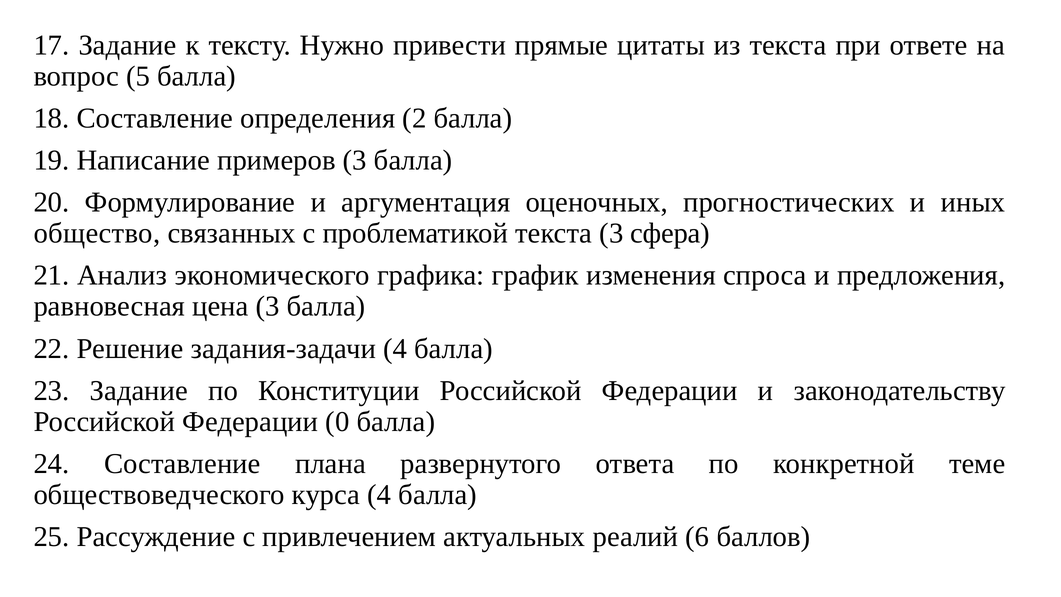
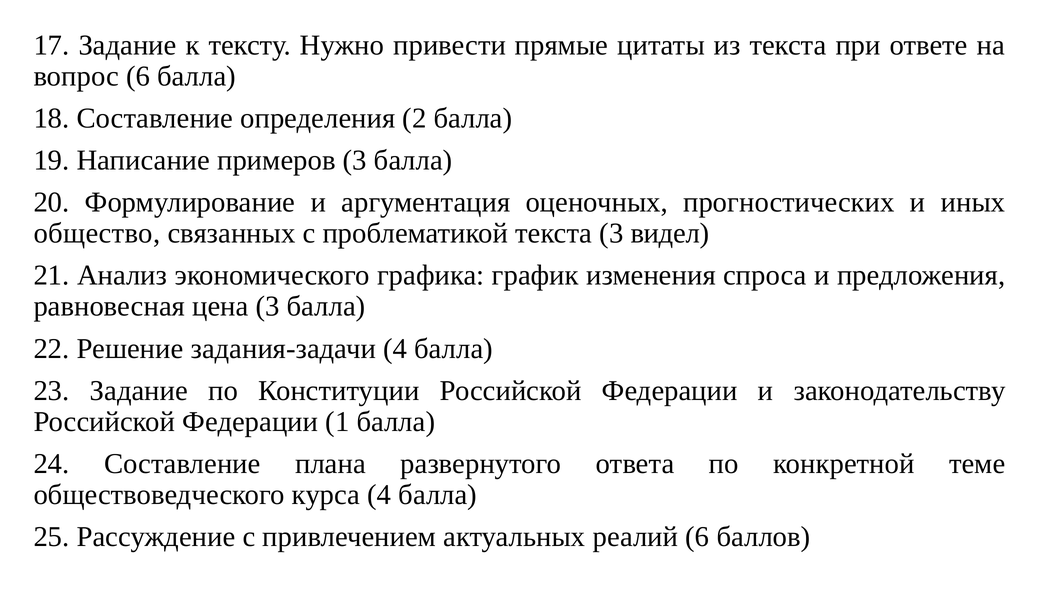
вопрос 5: 5 -> 6
сфера: сфера -> видел
0: 0 -> 1
